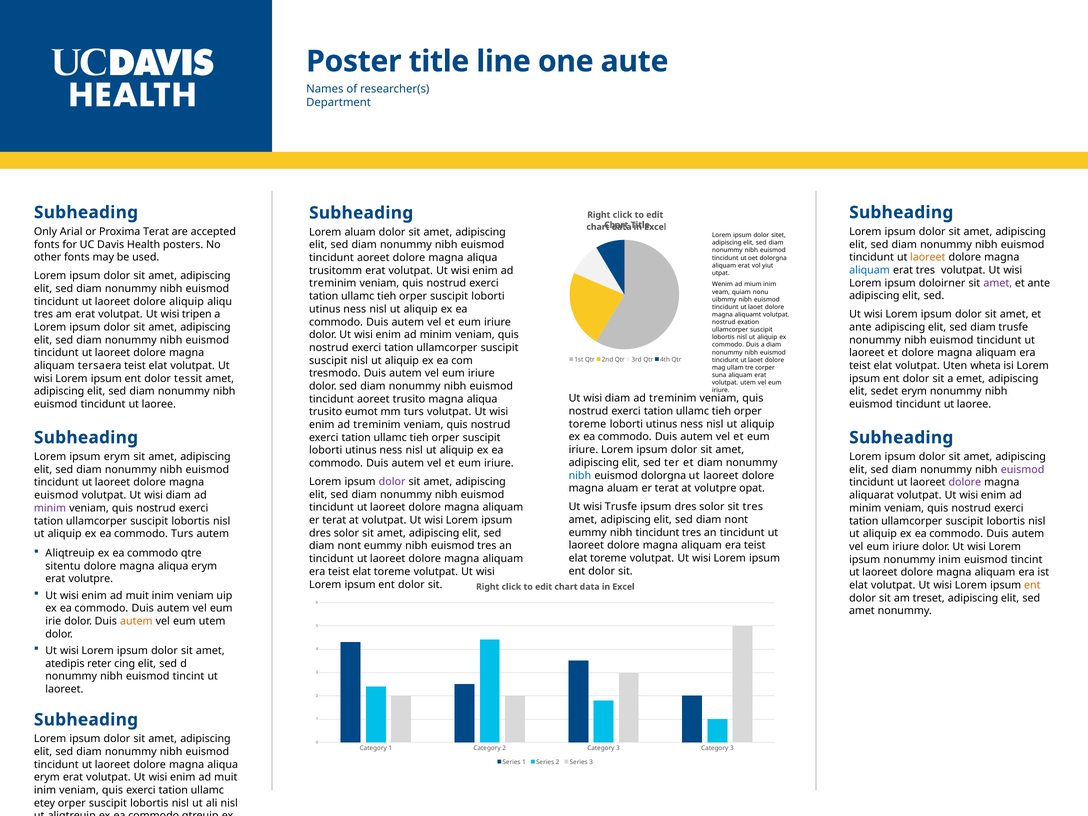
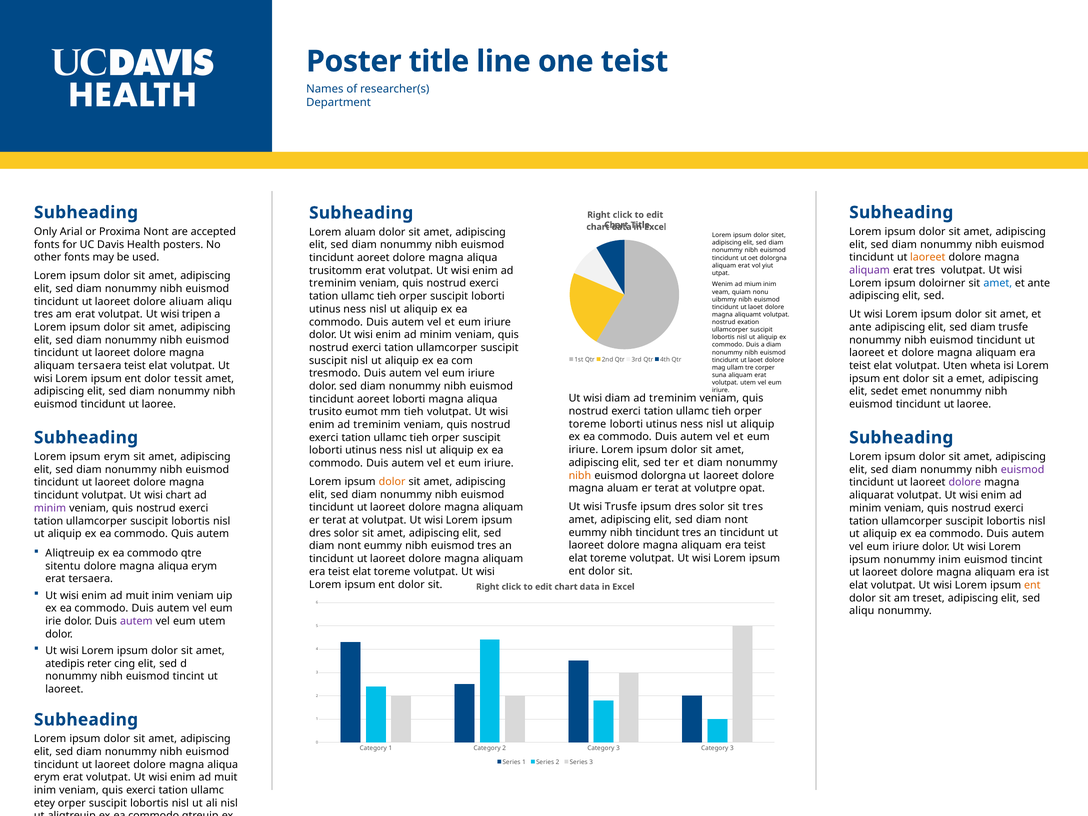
one aute: aute -> teist
Proxima Terat: Terat -> Nont
aliquam at (870, 270) colour: blue -> purple
amet at (998, 283) colour: purple -> blue
dolore aliquip: aliquip -> aliuam
sedet erym: erym -> emet
aoreet trusito: trusito -> loborti
mm turs: turs -> tieh
nibh at (580, 475) colour: blue -> orange
dolor at (392, 482) colour: purple -> orange
euismod at (56, 495): euismod -> tincidunt
volutpat Ut wisi diam: diam -> chart
commodo Turs: Turs -> Quis
erat volutpre: volutpre -> tersaera
amet at (862, 611): amet -> aliqu
autem at (136, 621) colour: orange -> purple
